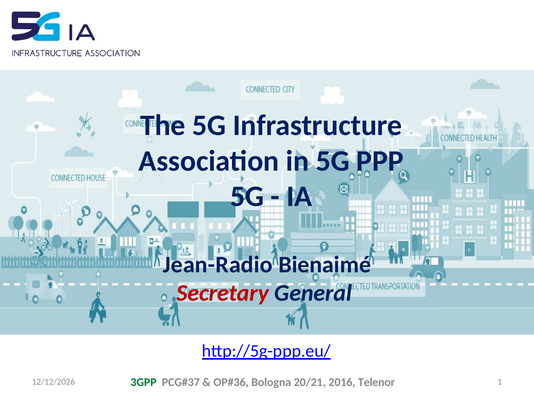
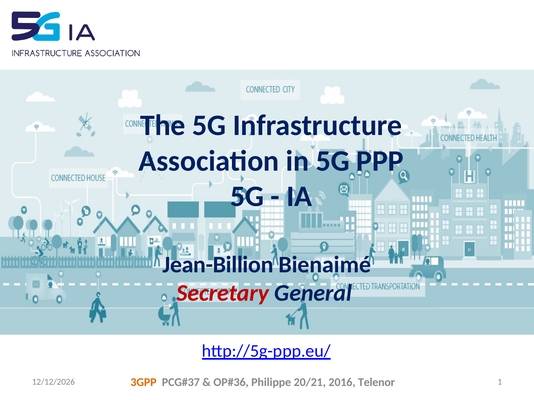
Jean-Radio: Jean-Radio -> Jean-Billion
3GPP colour: green -> orange
Bologna: Bologna -> Philippe
